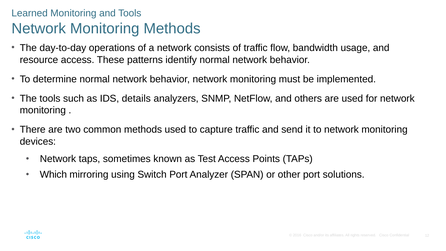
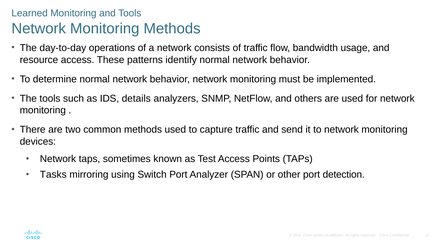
Which: Which -> Tasks
solutions: solutions -> detection
